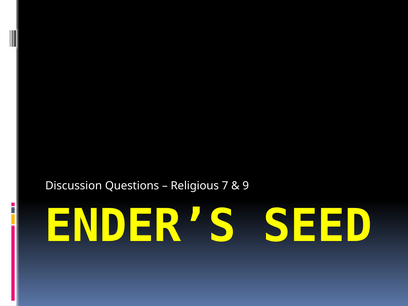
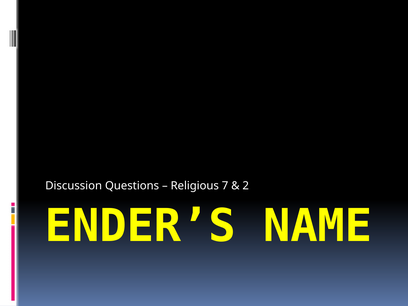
9: 9 -> 2
SEED: SEED -> NAME
